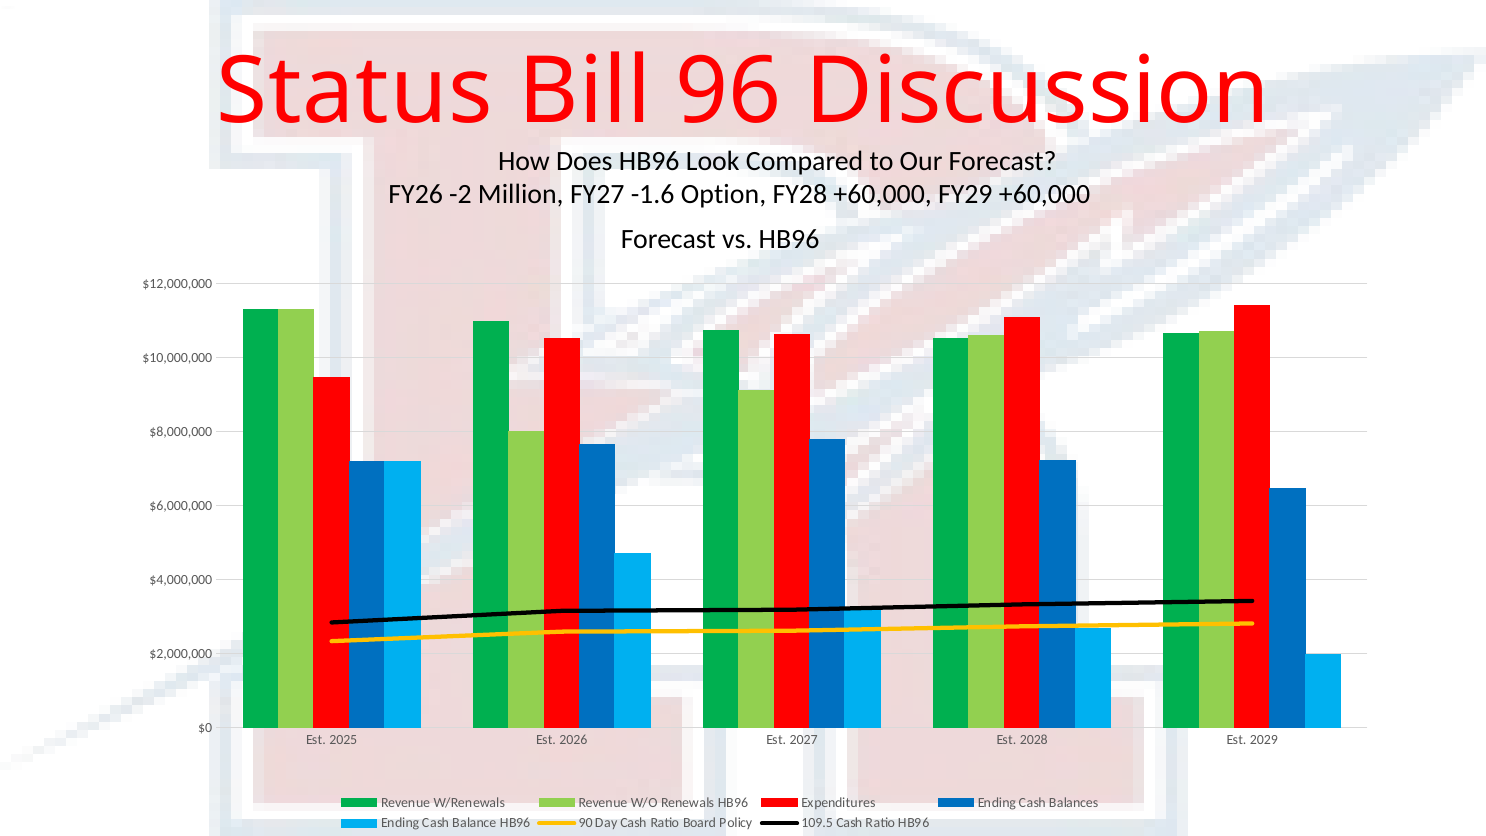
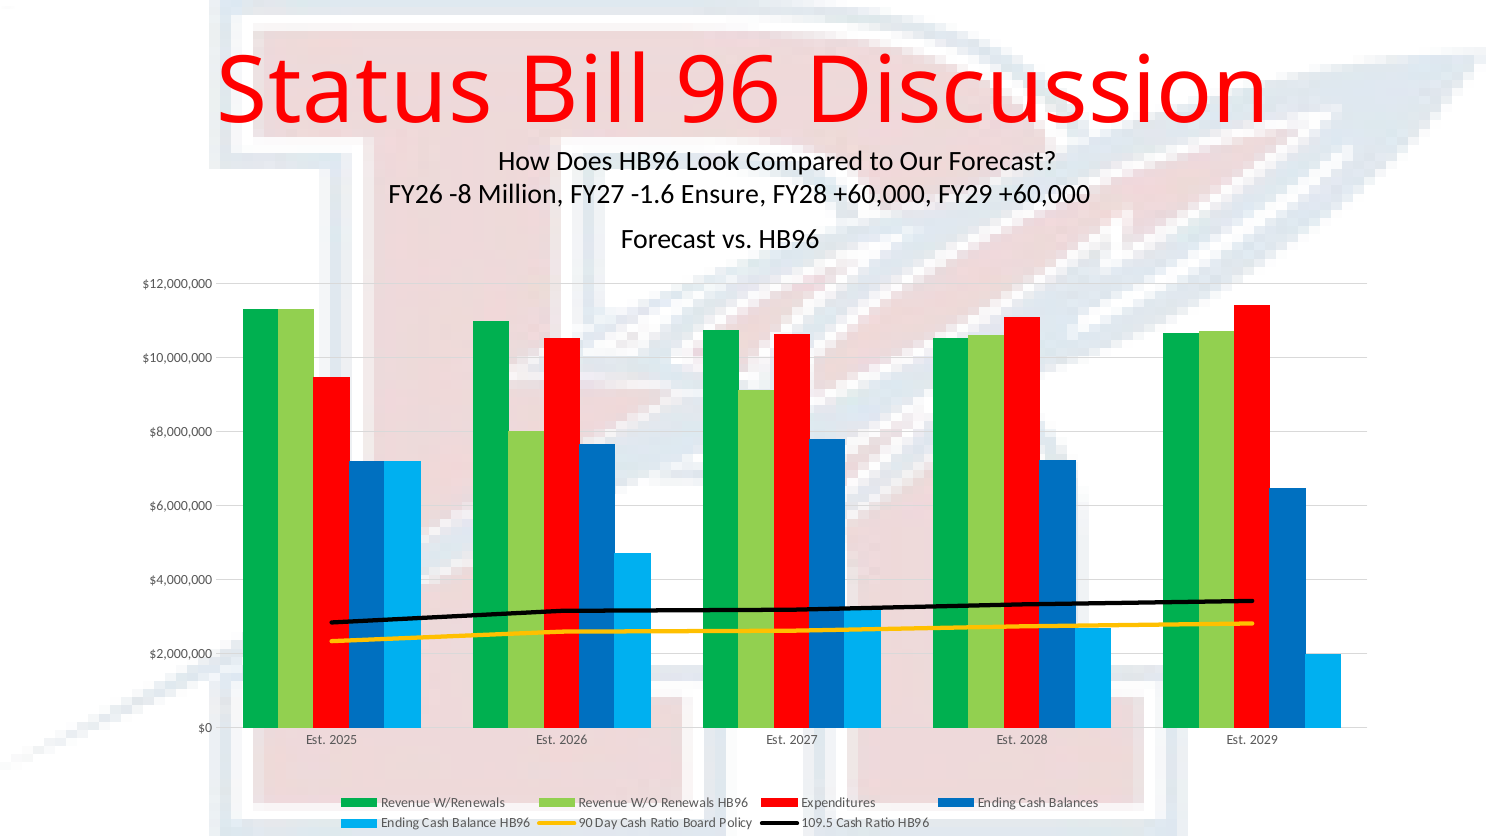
-2: -2 -> -8
Option: Option -> Ensure
